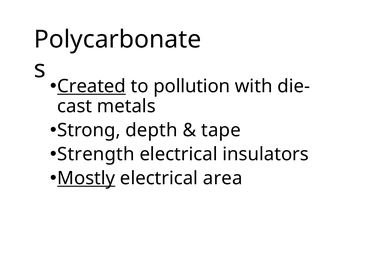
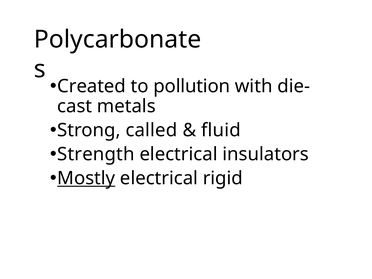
Created underline: present -> none
depth: depth -> called
tape: tape -> fluid
area: area -> rigid
